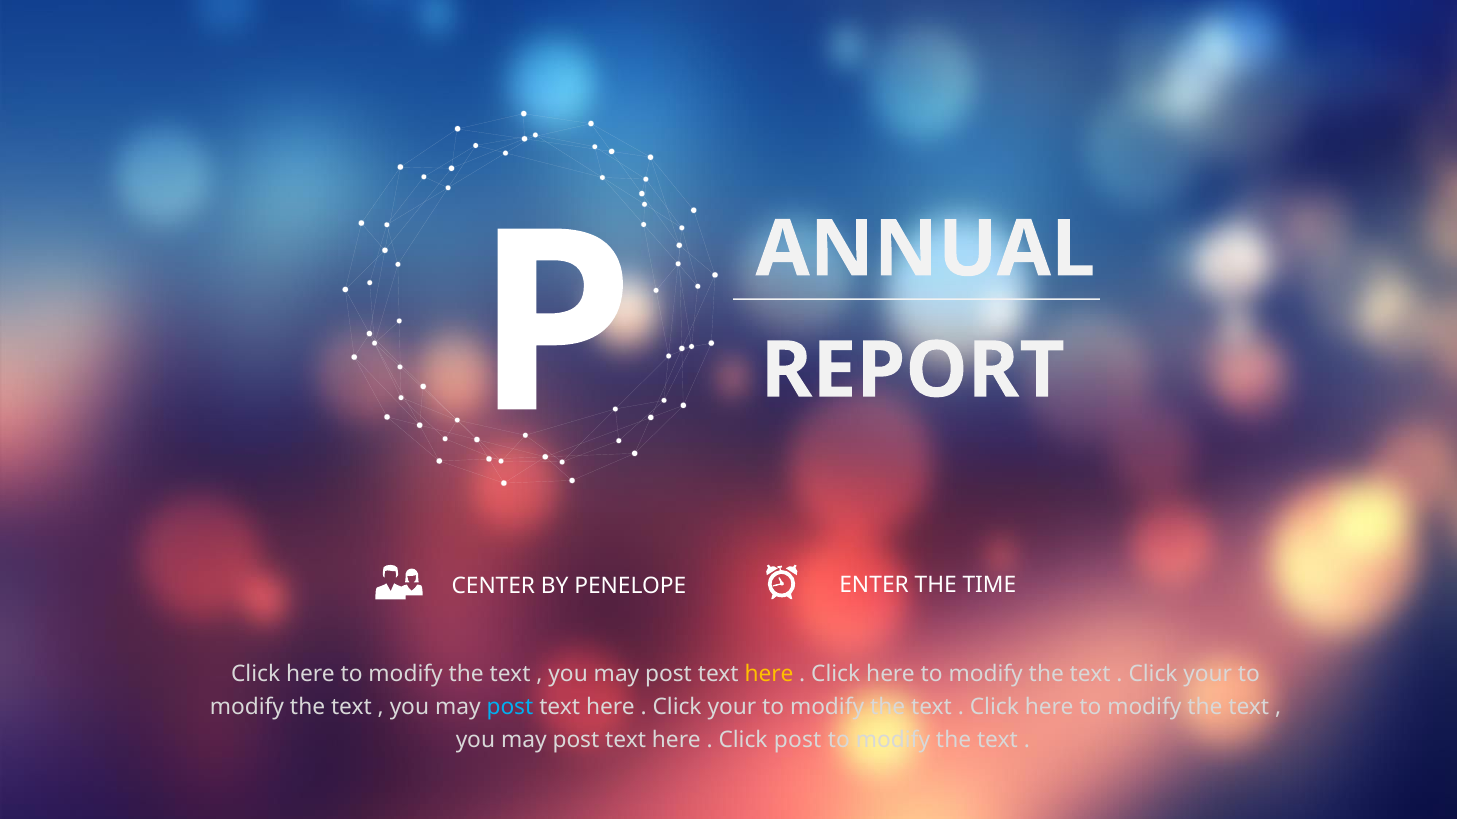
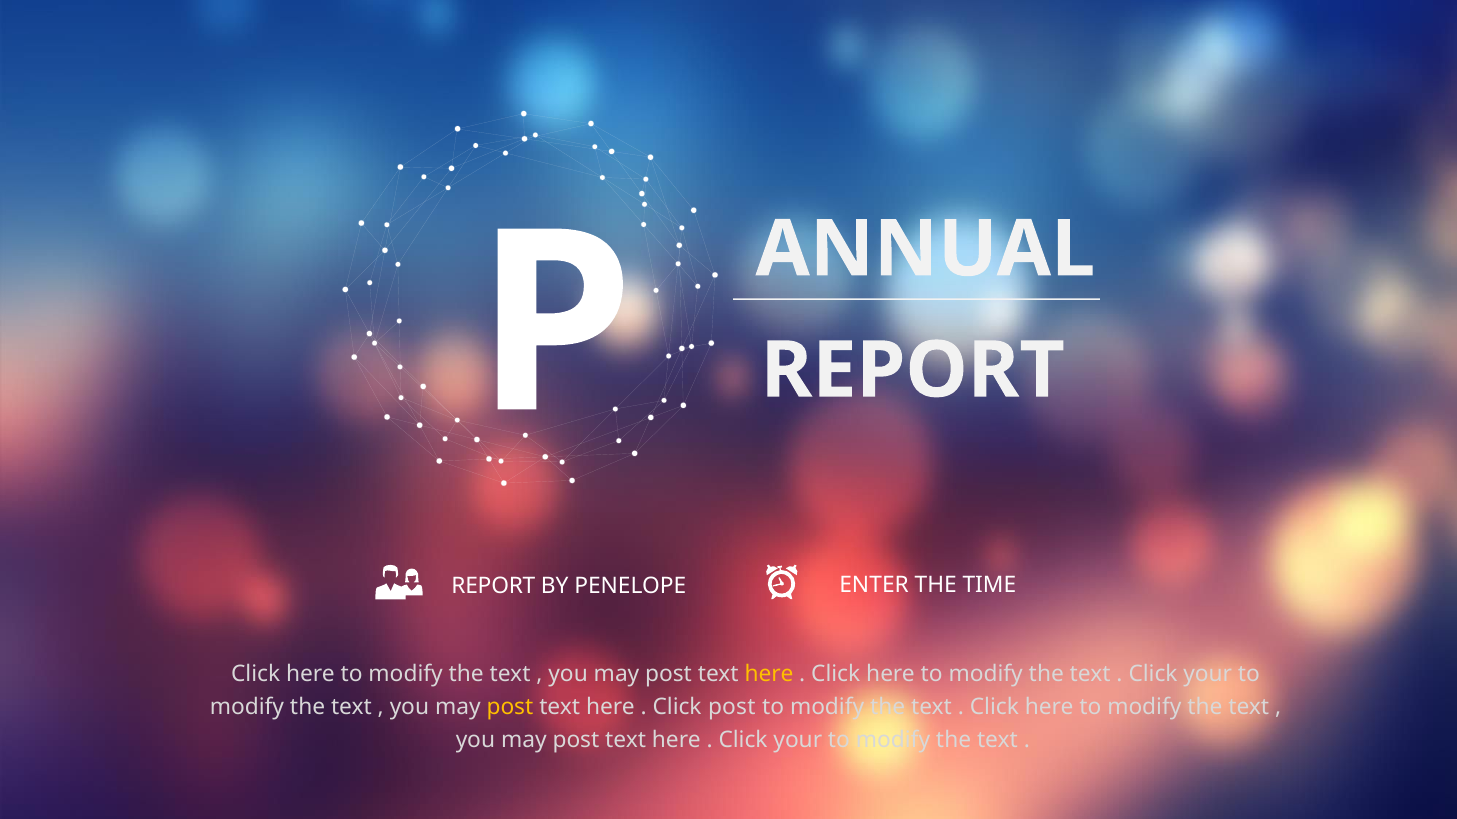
CENTER at (493, 586): CENTER -> REPORT
post at (510, 707) colour: light blue -> yellow
your at (732, 707): your -> post
post at (798, 740): post -> your
